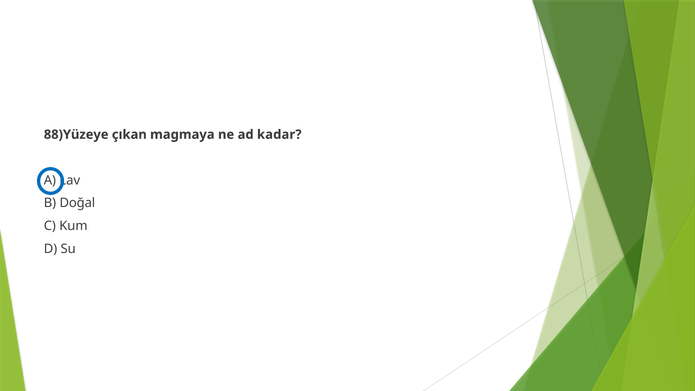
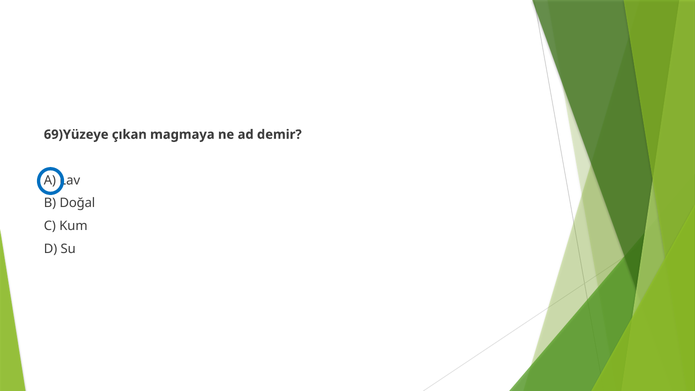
88)Yüzeye: 88)Yüzeye -> 69)Yüzeye
kadar: kadar -> demir
